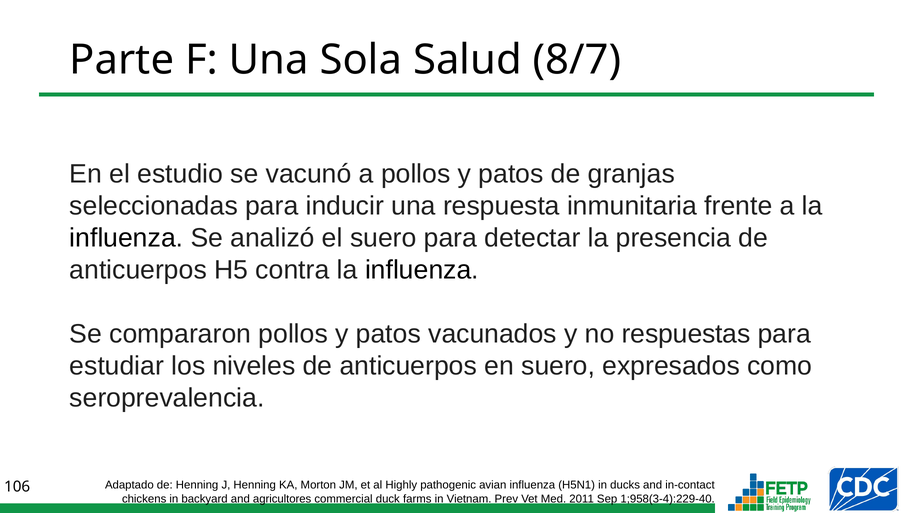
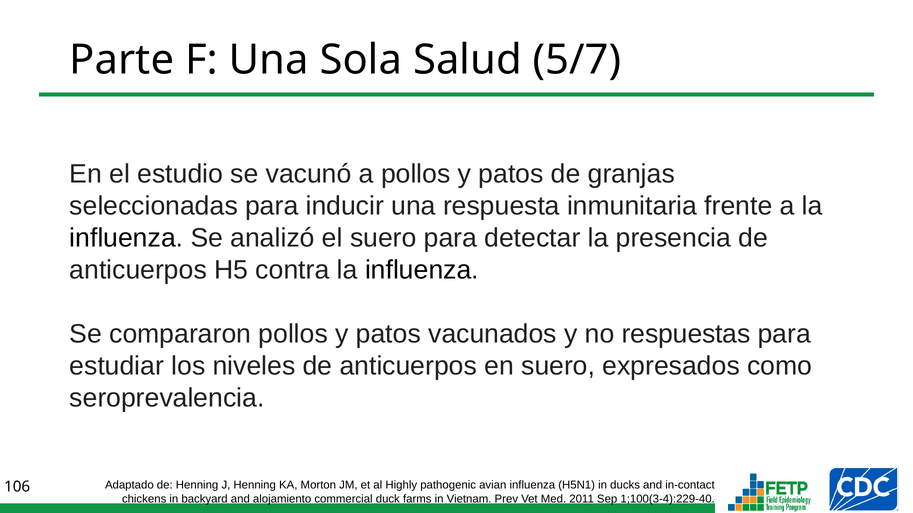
8/7: 8/7 -> 5/7
agricultores: agricultores -> alojamiento
1;958(3-4):229-40: 1;958(3-4):229-40 -> 1;100(3-4):229-40
